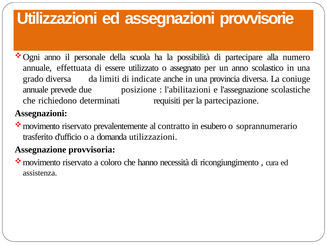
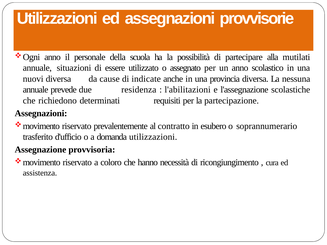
numero: numero -> mutilati
effettuata: effettuata -> situazioni
grado: grado -> nuovi
limiti: limiti -> cause
coniuge: coniuge -> nessuna
posizione: posizione -> residenza
